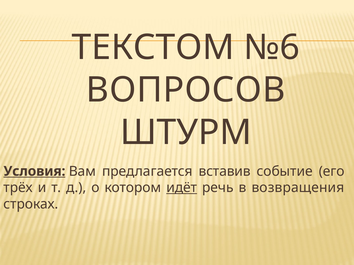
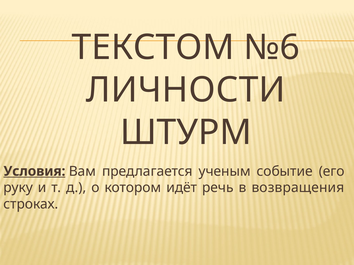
ВОПРОСОВ: ВОПРОСОВ -> ЛИЧНОСТИ
вставив: вставив -> ученым
трёх: трёх -> руку
идёт underline: present -> none
